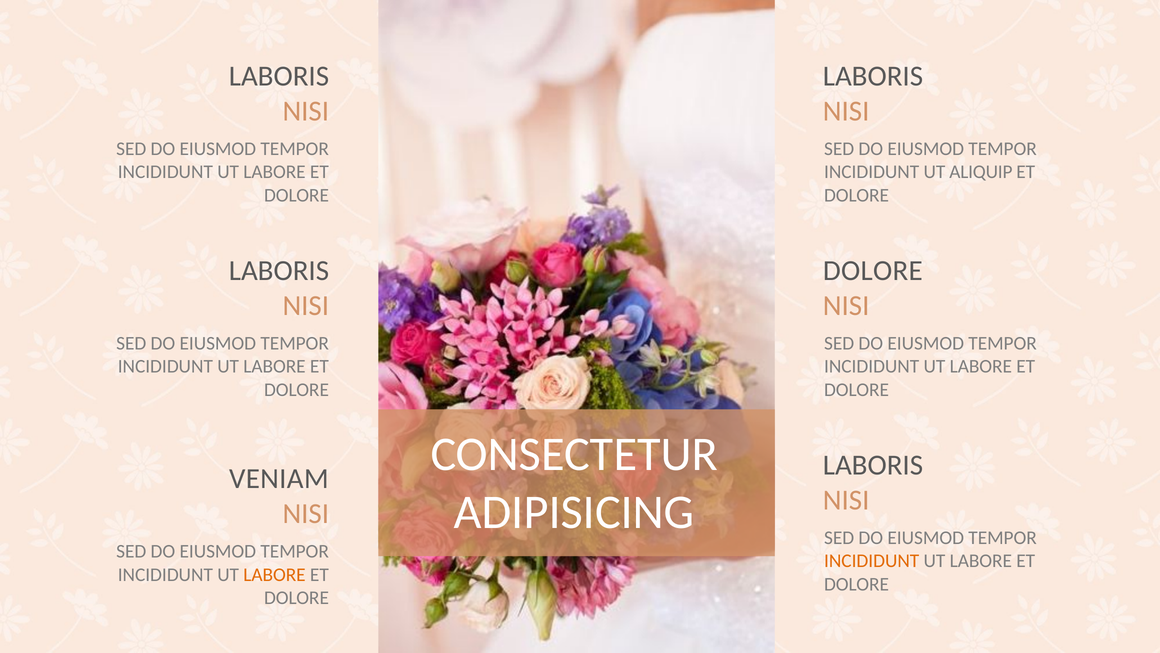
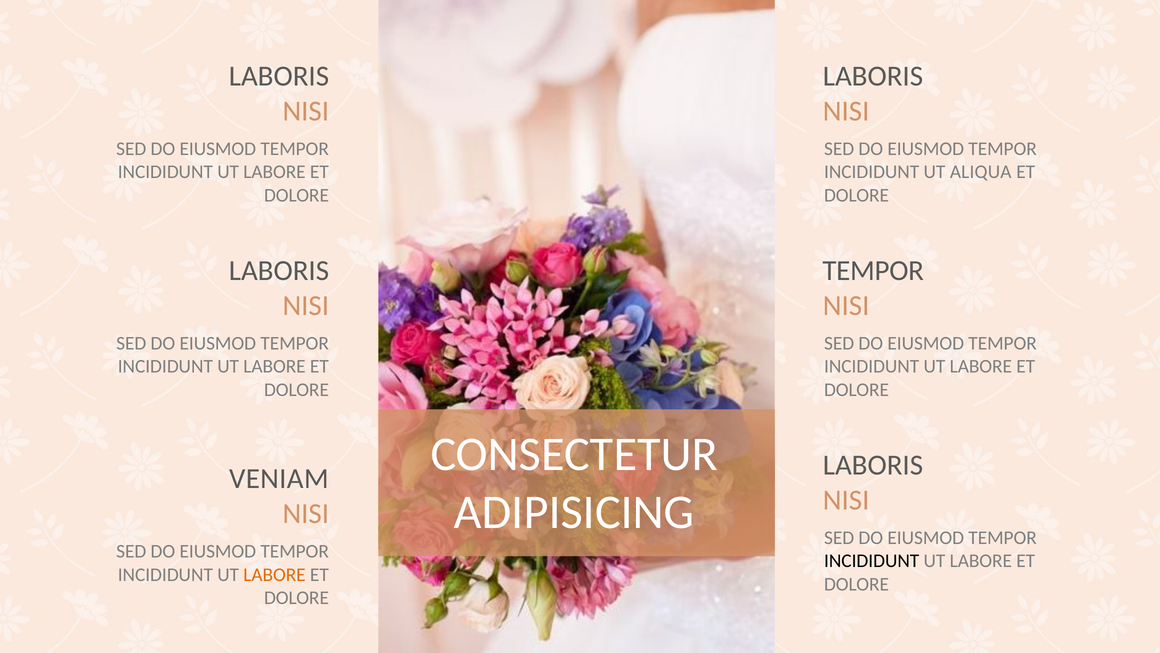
ALIQUIP: ALIQUIP -> ALIQUA
DOLORE at (873, 271): DOLORE -> TEMPOR
INCIDIDUNT at (872, 561) colour: orange -> black
